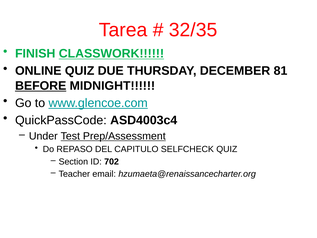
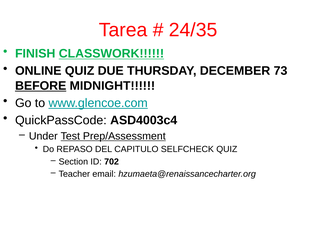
32/35: 32/35 -> 24/35
81: 81 -> 73
